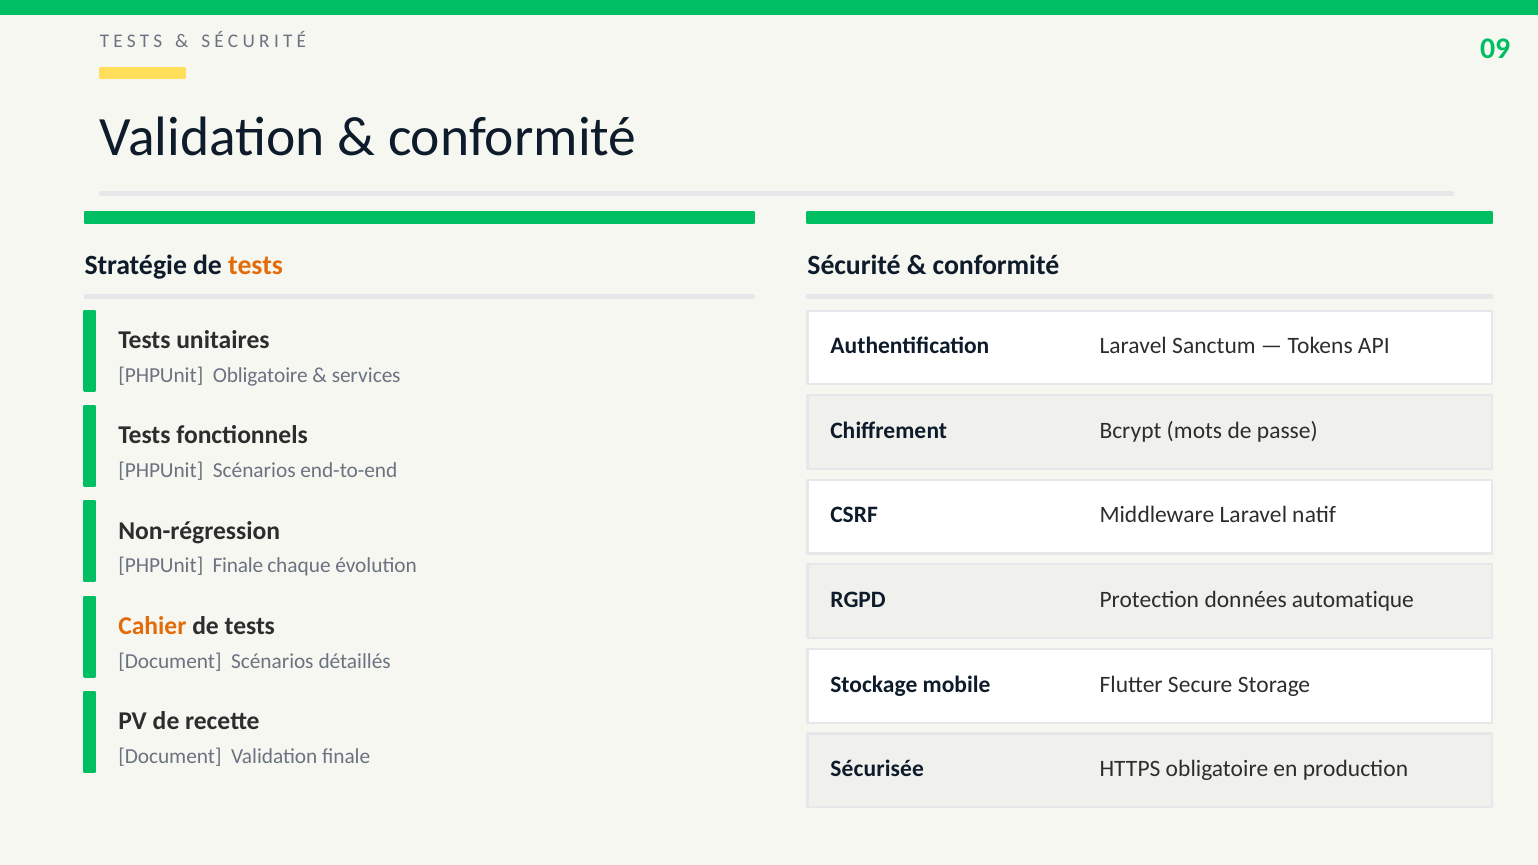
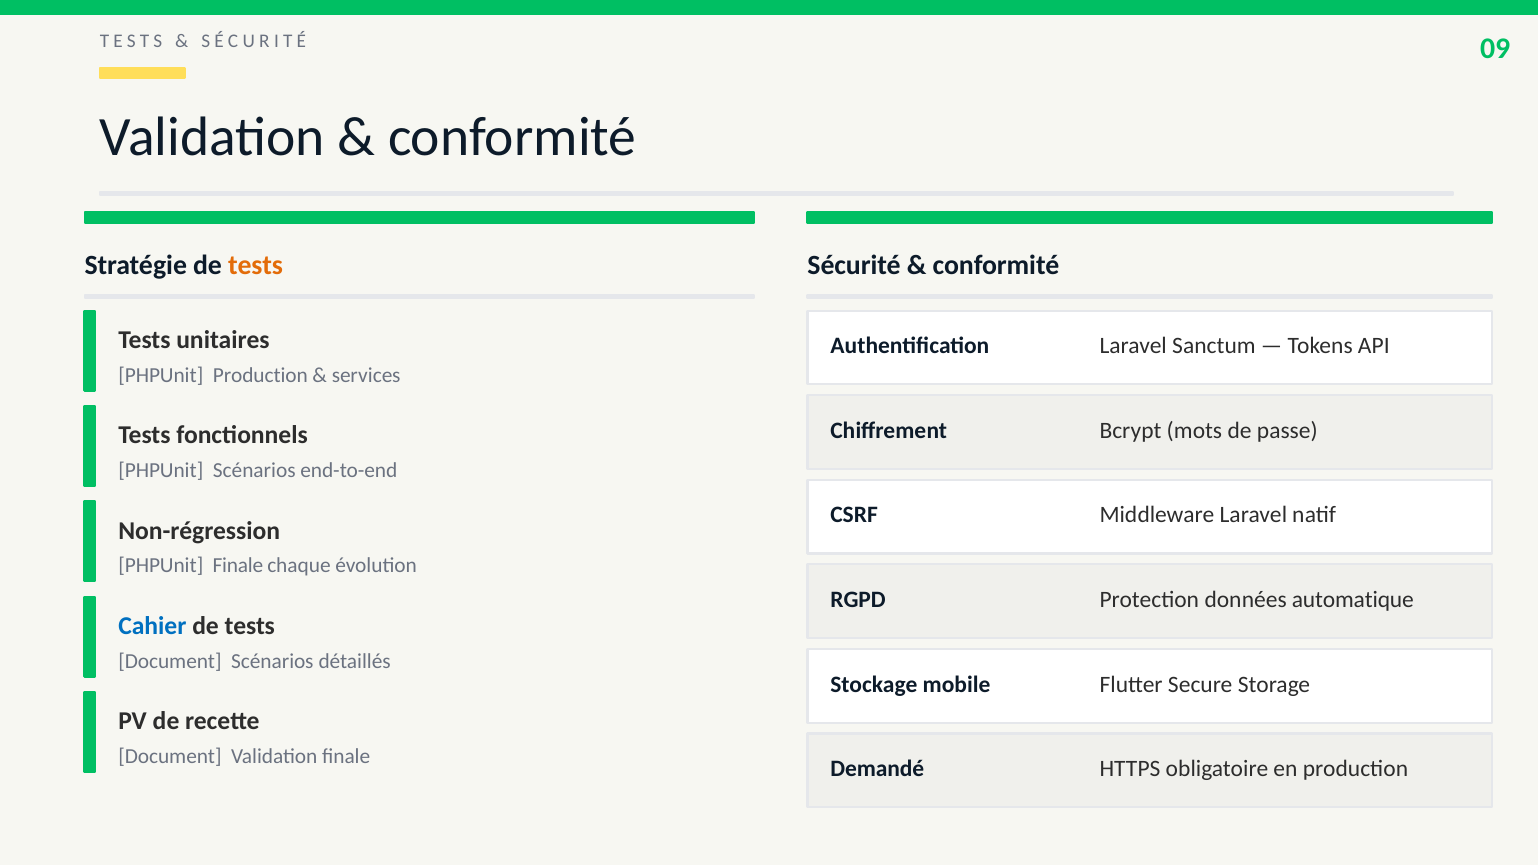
PHPUnit Obligatoire: Obligatoire -> Production
Cahier colour: orange -> blue
Sécurisée: Sécurisée -> Demandé
